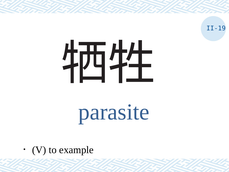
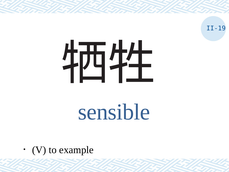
parasite: parasite -> sensible
